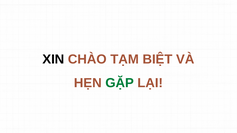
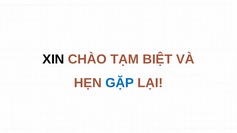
GẶP colour: green -> blue
